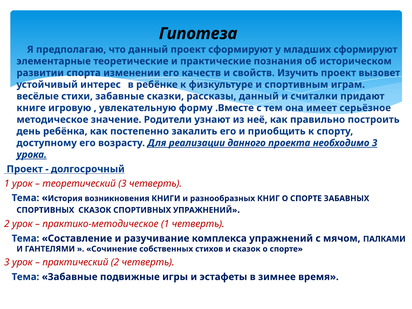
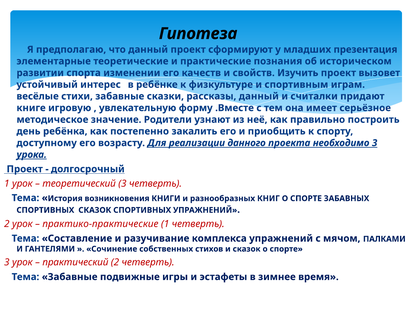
младших сформируют: сформируют -> презентация
практико-методическое: практико-методическое -> практико-практические
